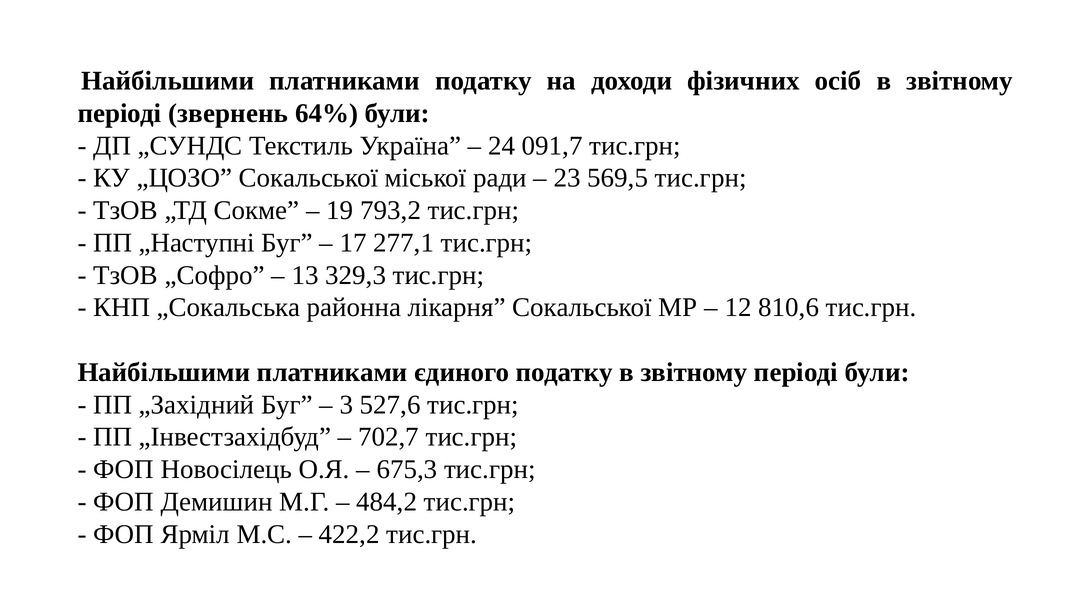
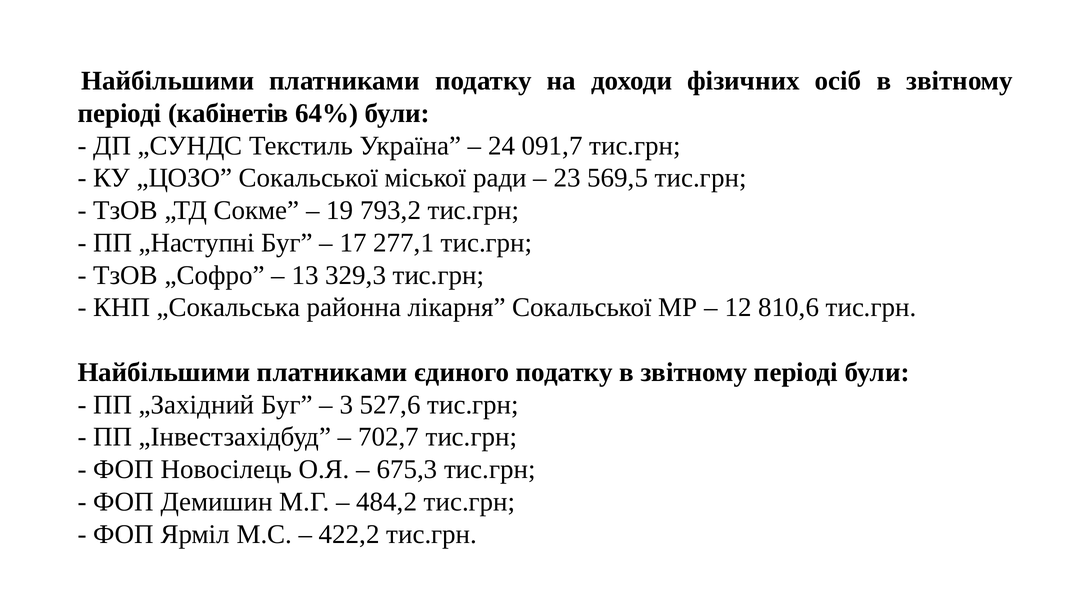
звернень: звернень -> кабінетів
